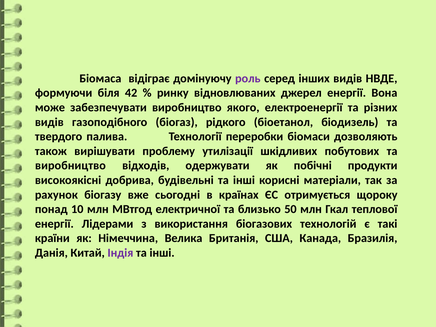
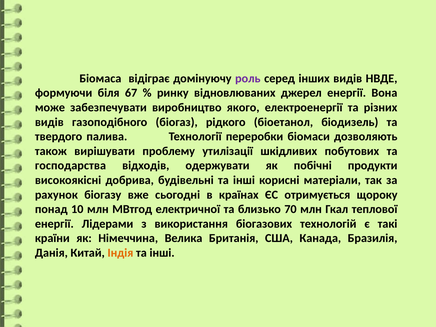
42: 42 -> 67
виробництво at (70, 166): виробництво -> господарства
50: 50 -> 70
Індія colour: purple -> orange
